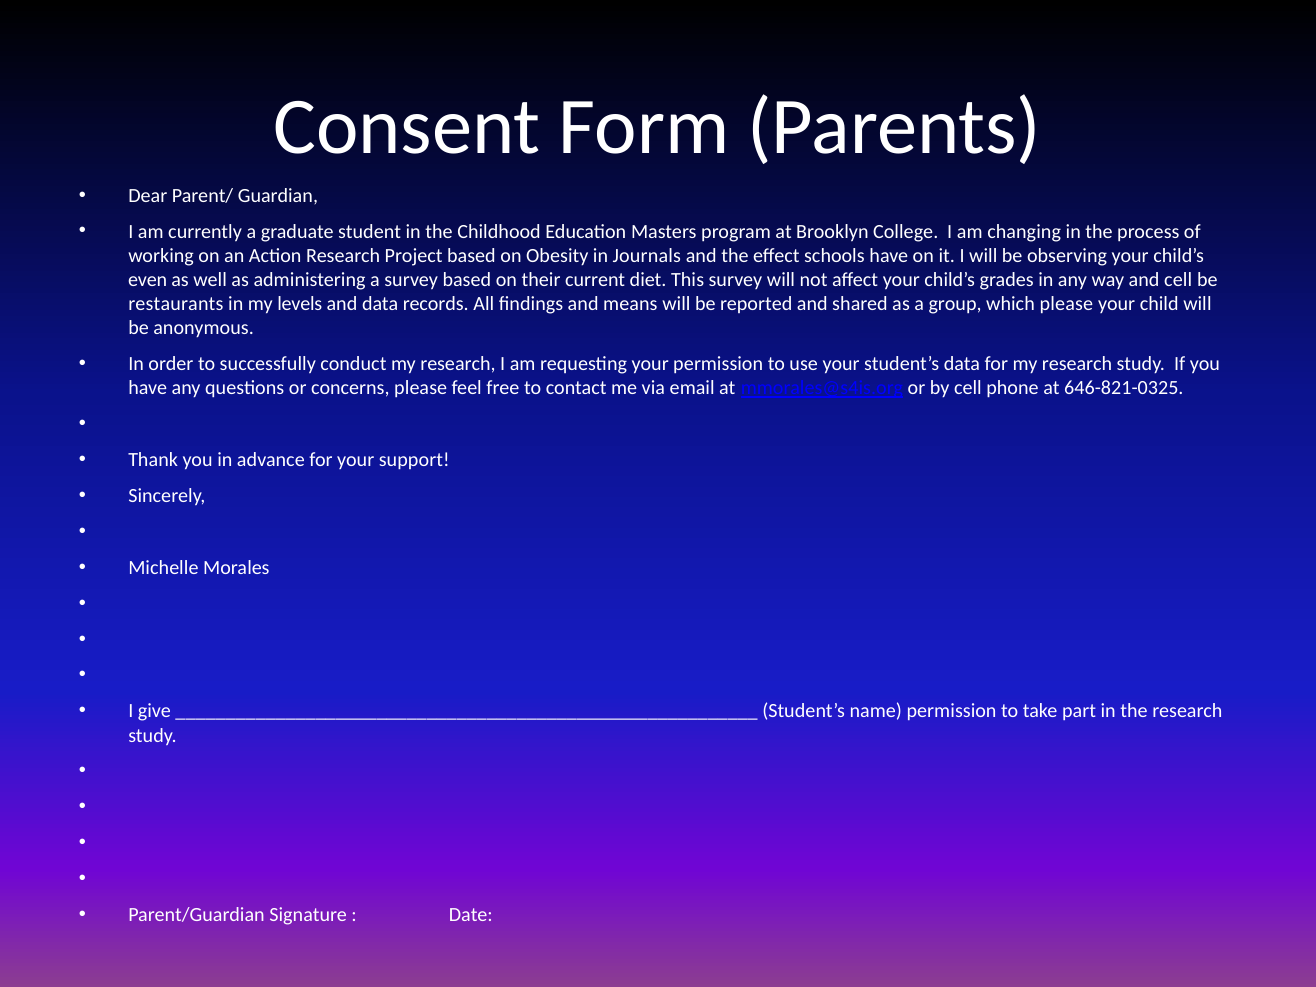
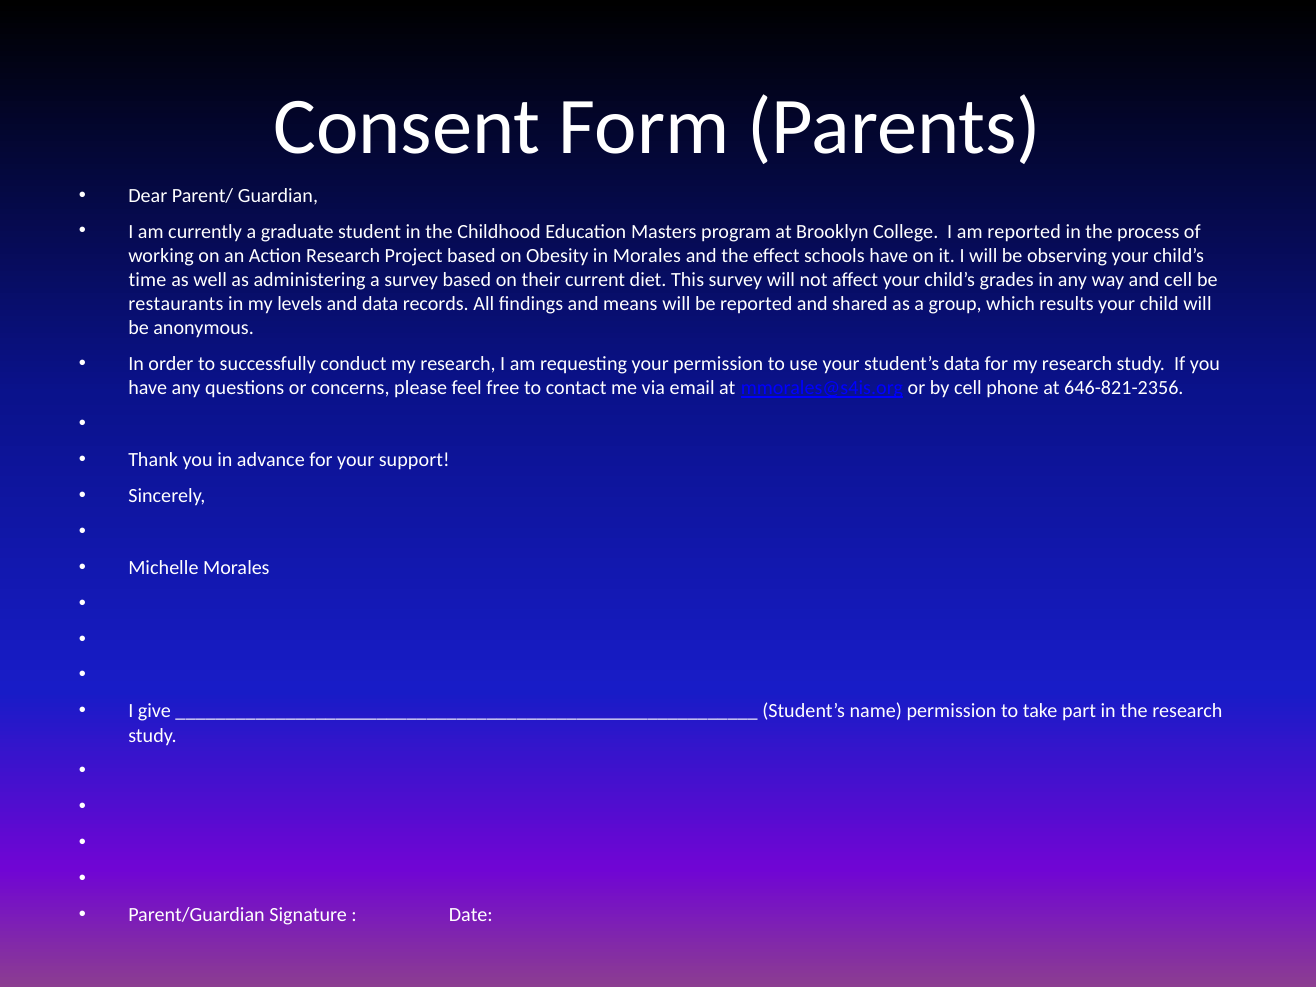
am changing: changing -> reported
in Journals: Journals -> Morales
even: even -> time
which please: please -> results
646-821-0325: 646-821-0325 -> 646-821-2356
